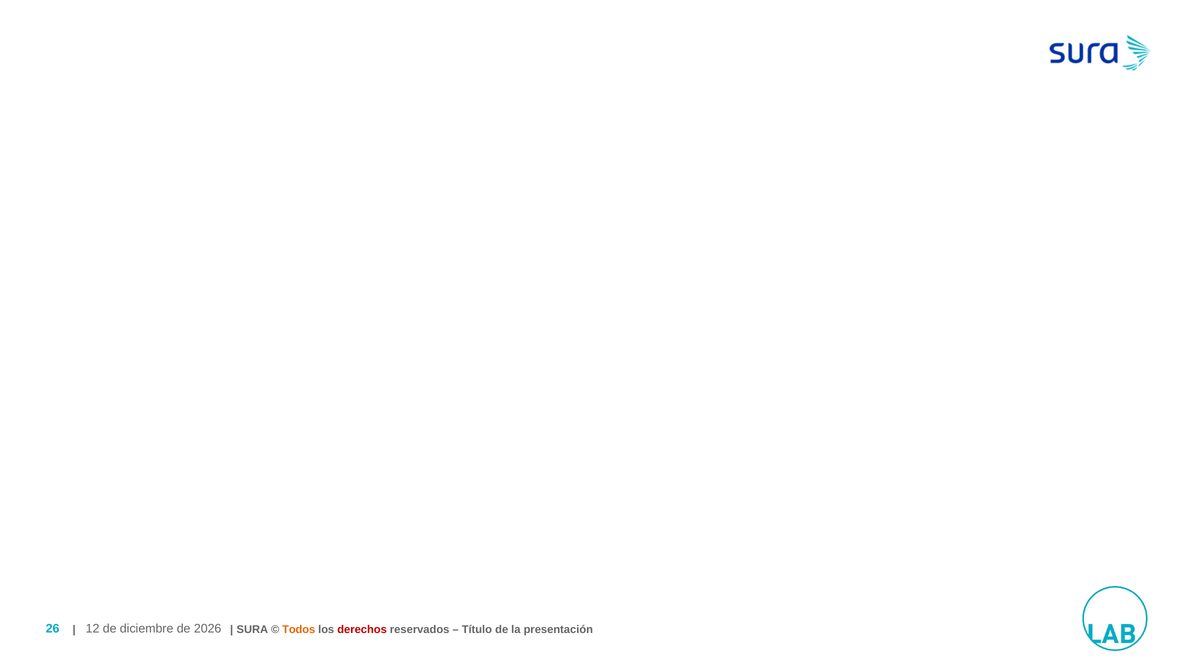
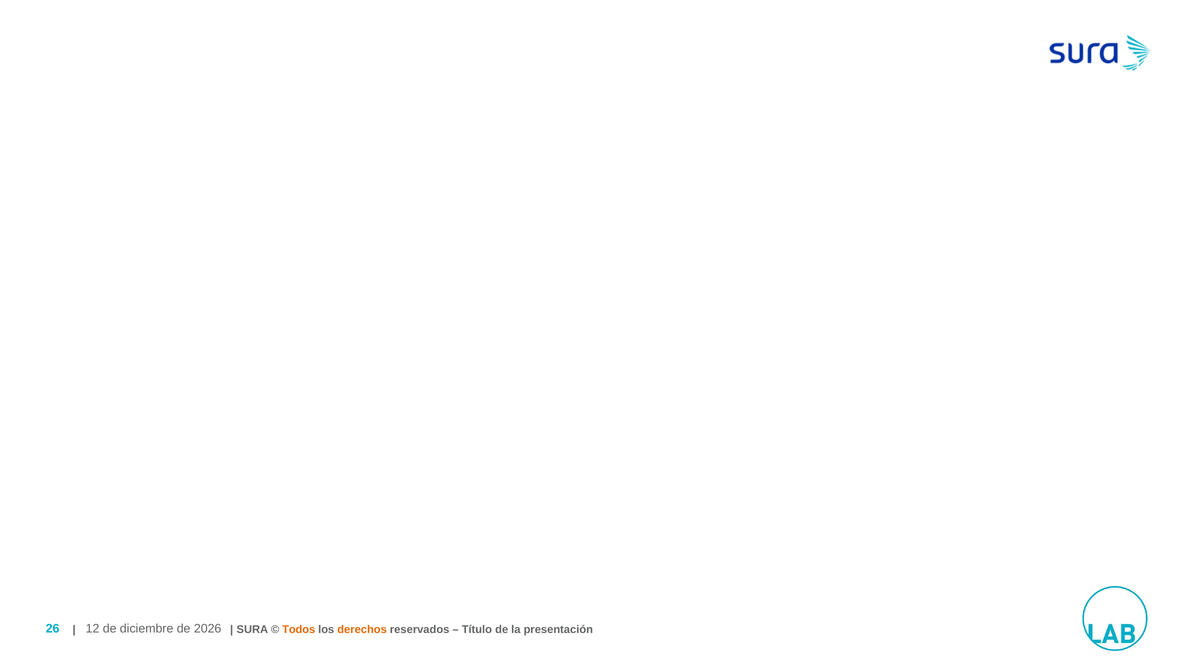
derechos colour: red -> orange
